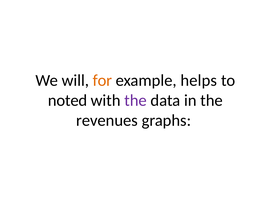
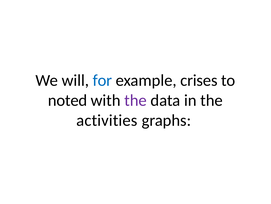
for colour: orange -> blue
helps: helps -> crises
revenues: revenues -> activities
